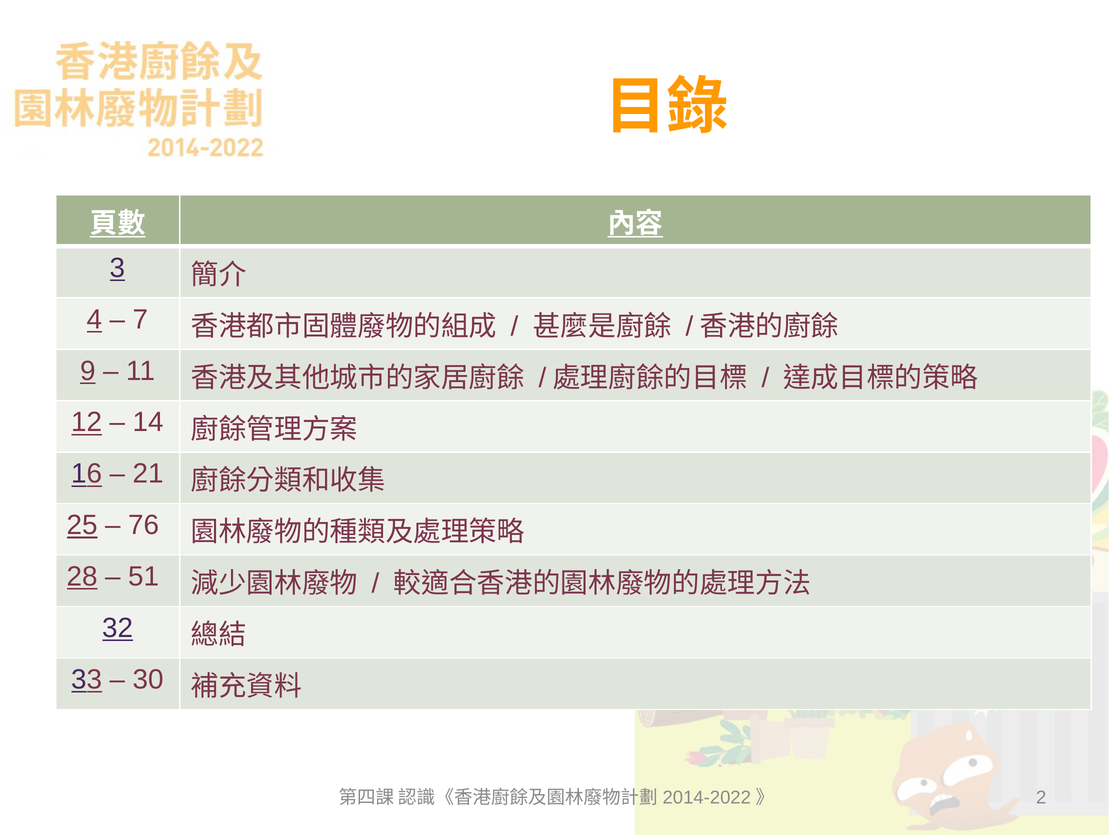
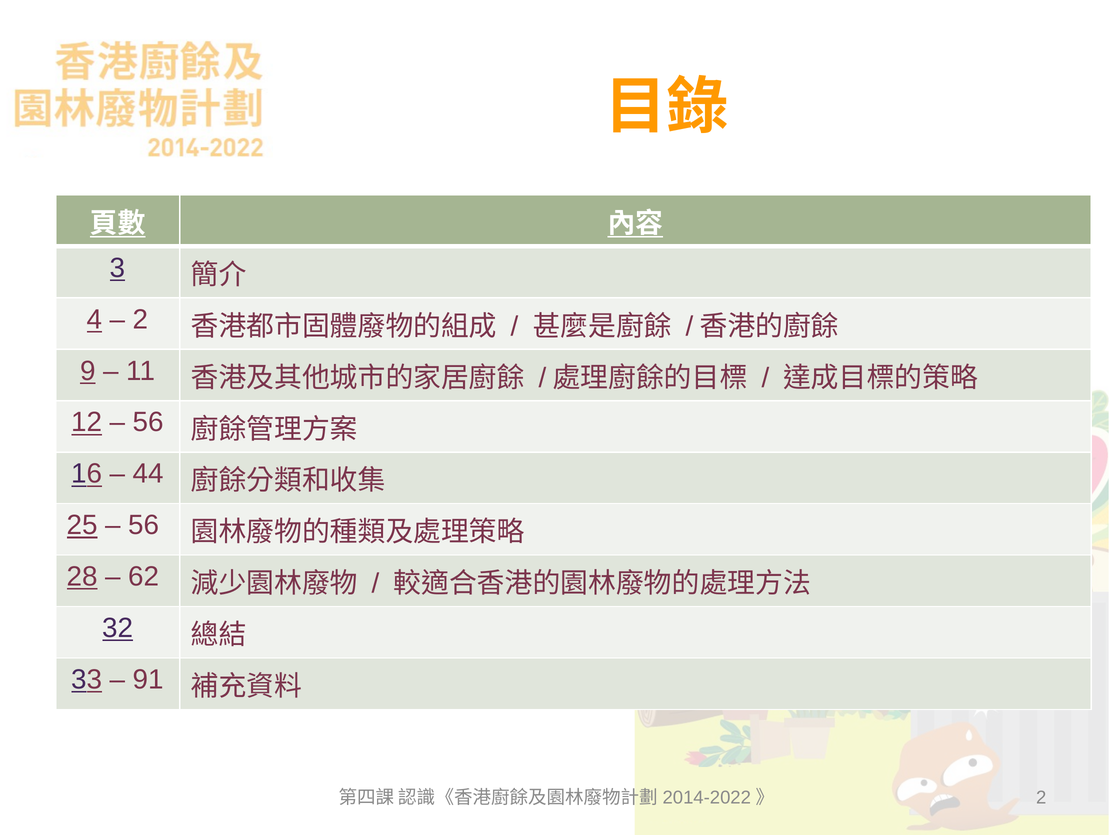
7 at (141, 319): 7 -> 2
14 at (148, 422): 14 -> 56
21: 21 -> 44
76 at (144, 525): 76 -> 56
51: 51 -> 62
30: 30 -> 91
